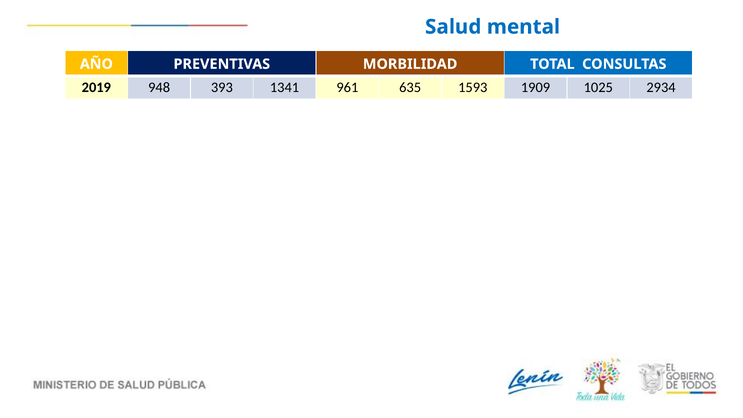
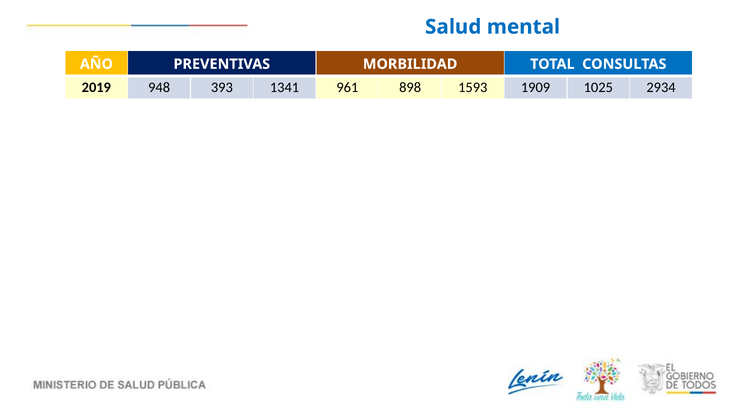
635: 635 -> 898
